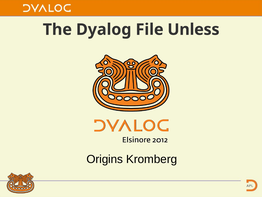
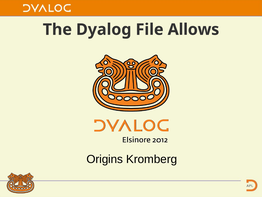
Unless: Unless -> Allows
